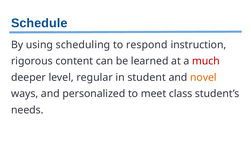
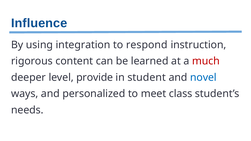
Schedule: Schedule -> Influence
scheduling: scheduling -> integration
regular: regular -> provide
novel colour: orange -> blue
